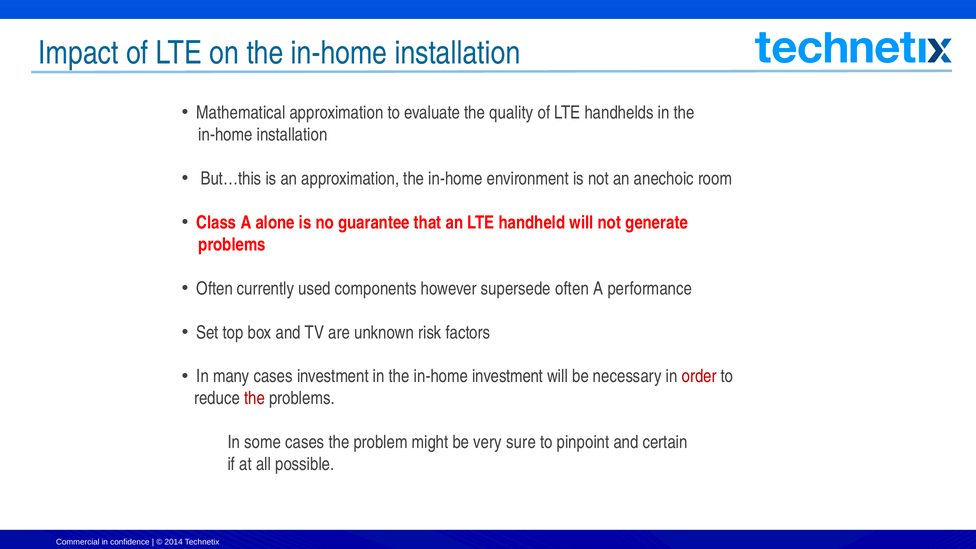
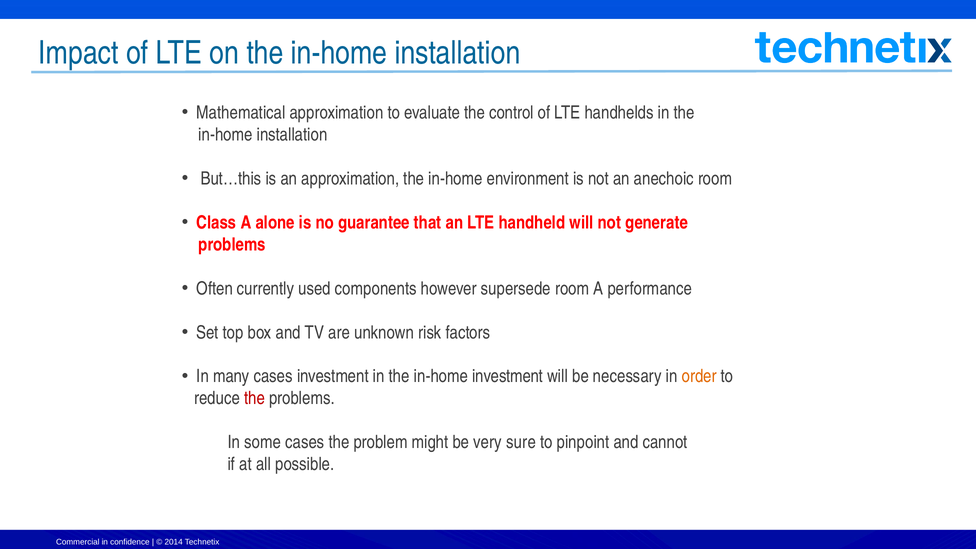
quality: quality -> control
supersede often: often -> room
order colour: red -> orange
certain: certain -> cannot
